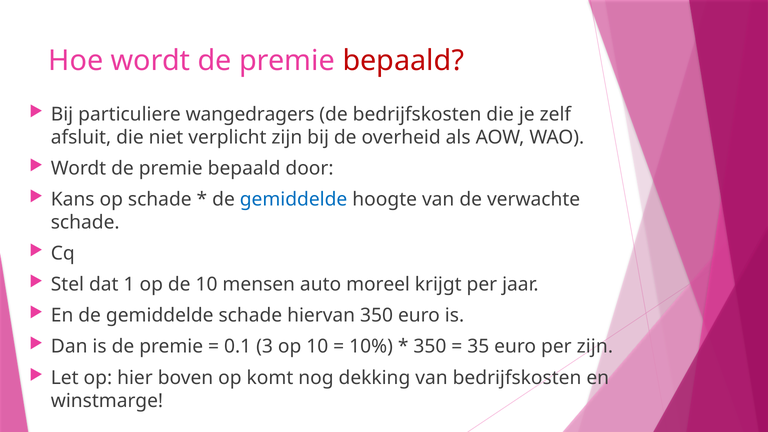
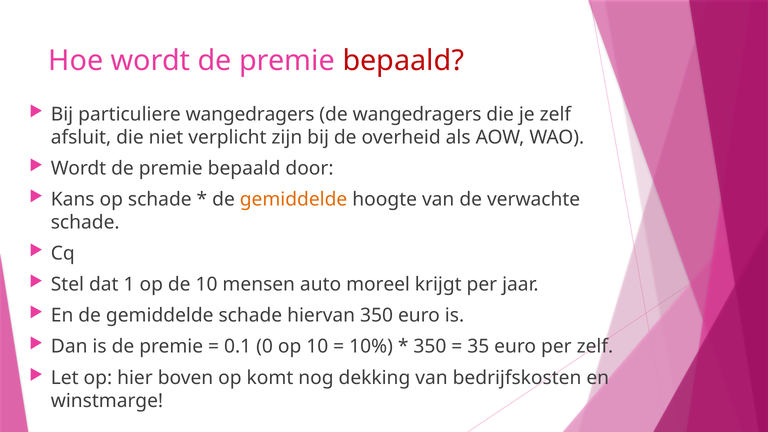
de bedrijfskosten: bedrijfskosten -> wangedragers
gemiddelde at (294, 199) colour: blue -> orange
3: 3 -> 0
per zijn: zijn -> zelf
